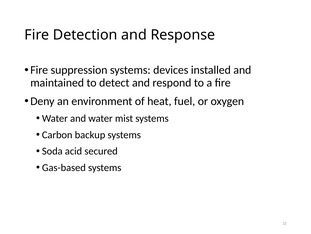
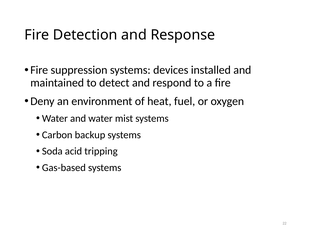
secured: secured -> tripping
